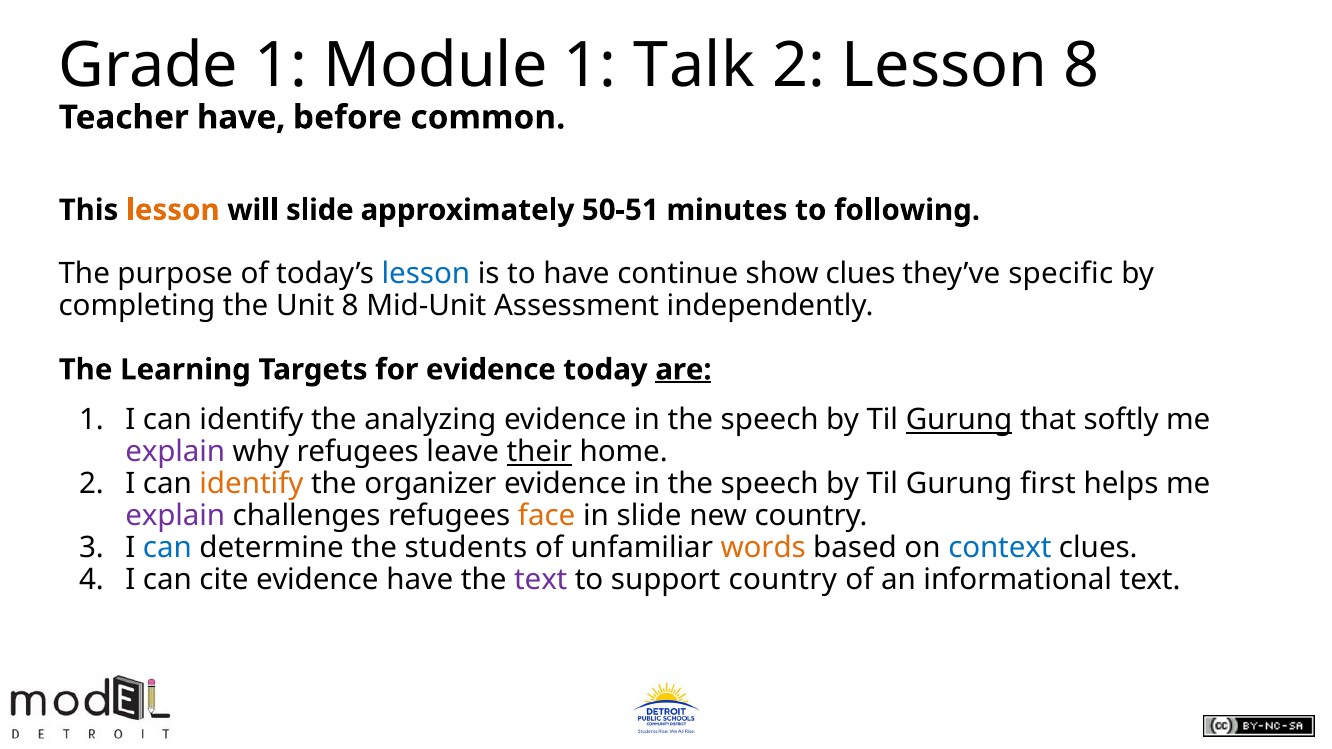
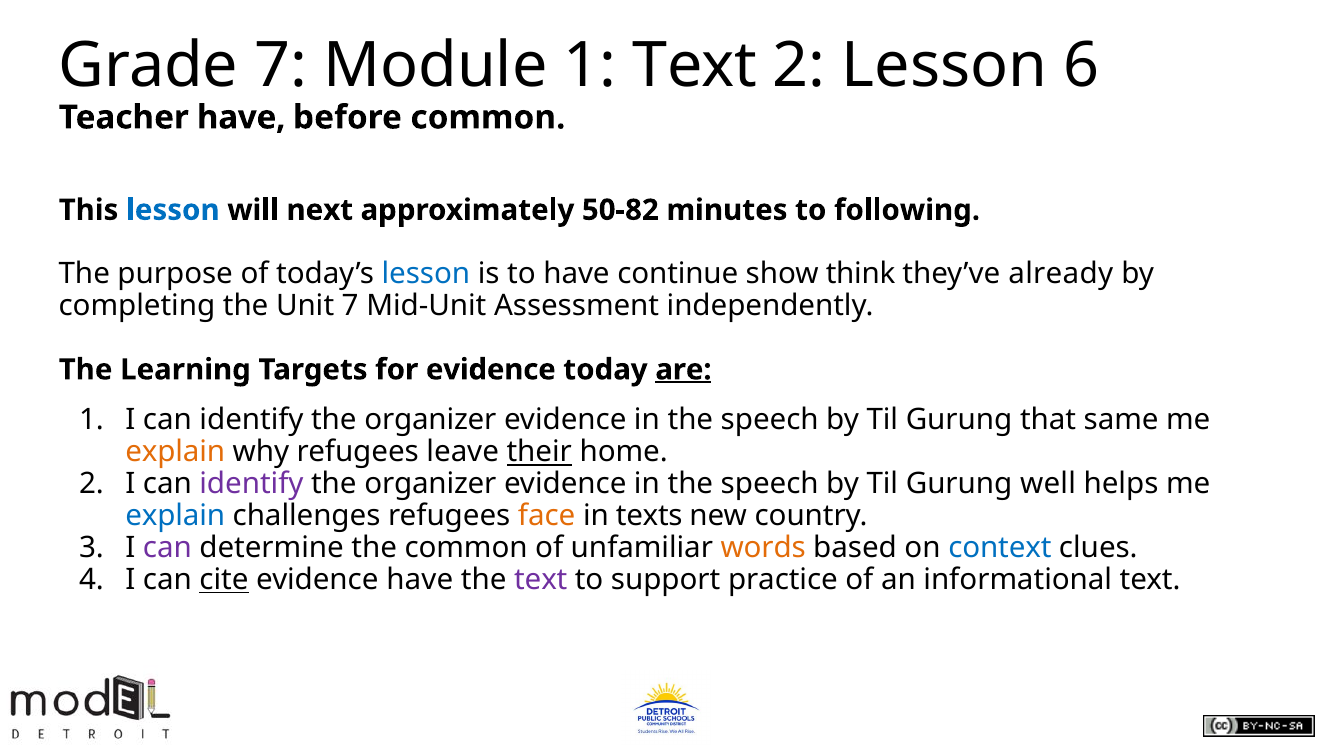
Grade 1: 1 -> 7
1 Talk: Talk -> Text
Lesson 8: 8 -> 6
lesson at (173, 210) colour: orange -> blue
will slide: slide -> next
50-51: 50-51 -> 50-82
show clues: clues -> think
specific: specific -> already
Unit 8: 8 -> 7
analyzing at (430, 420): analyzing -> organizer
Gurung at (959, 420) underline: present -> none
softly: softly -> same
explain at (175, 452) colour: purple -> orange
identify at (251, 484) colour: orange -> purple
first: first -> well
explain at (175, 516) colour: purple -> blue
in slide: slide -> texts
can at (167, 548) colour: blue -> purple
the students: students -> common
cite underline: none -> present
support country: country -> practice
